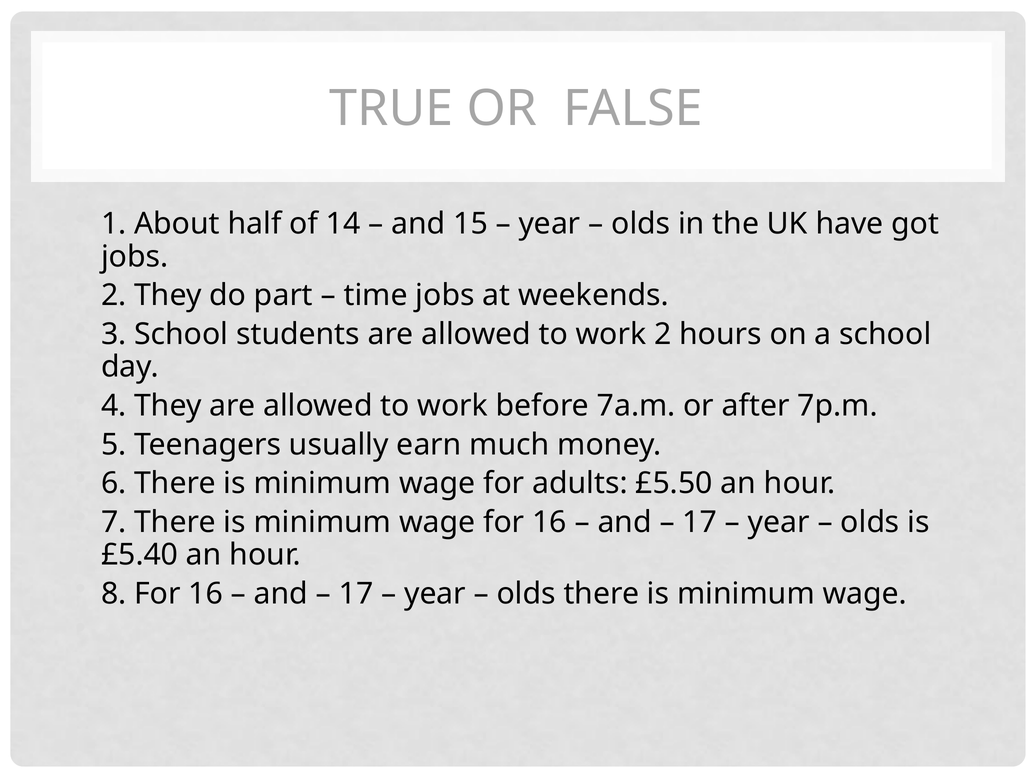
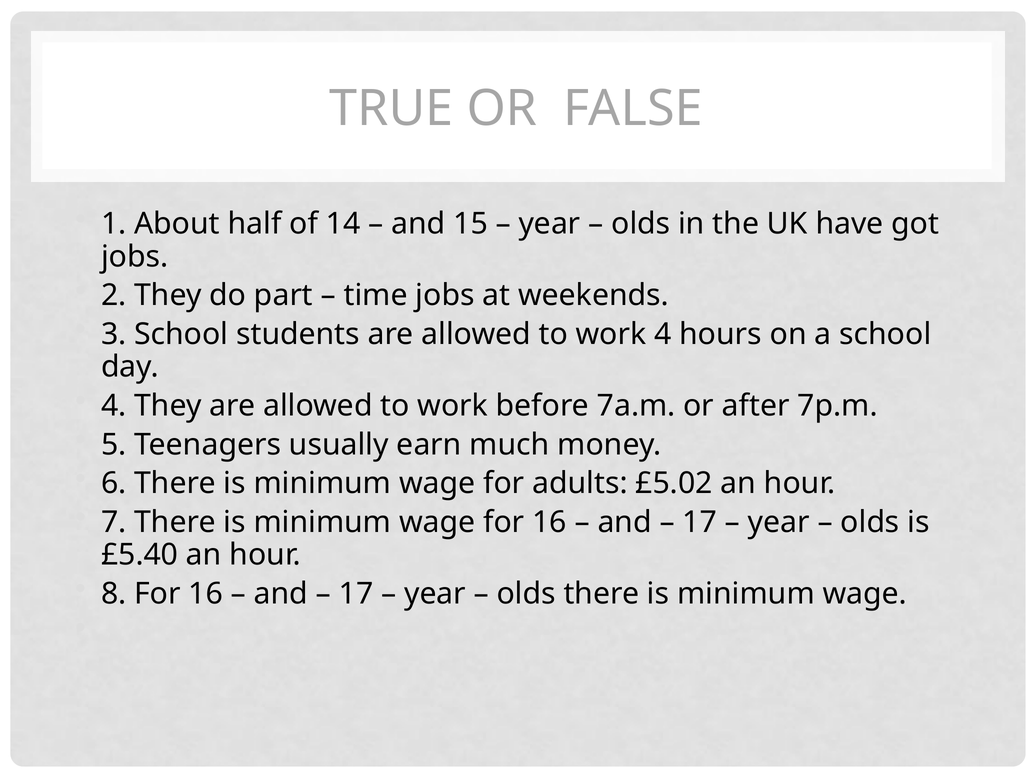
work 2: 2 -> 4
£5.50: £5.50 -> £5.02
